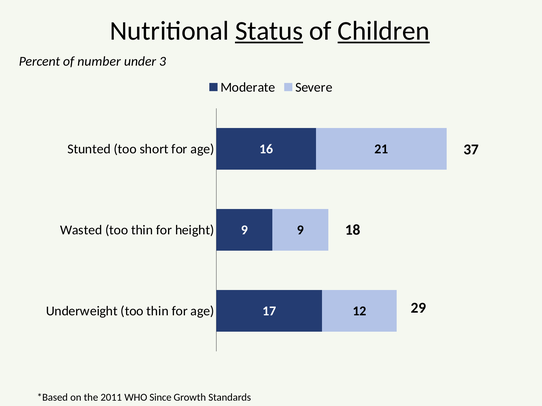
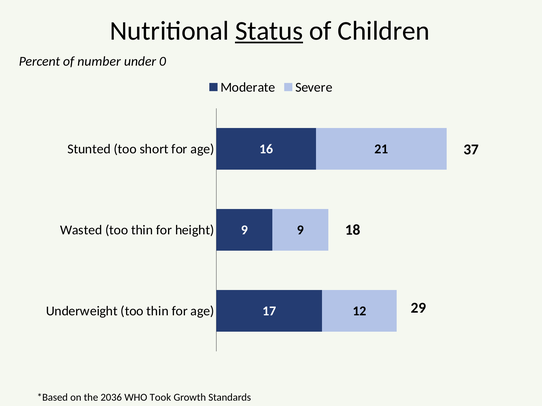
Children underline: present -> none
3: 3 -> 0
2011: 2011 -> 2036
Since: Since -> Took
